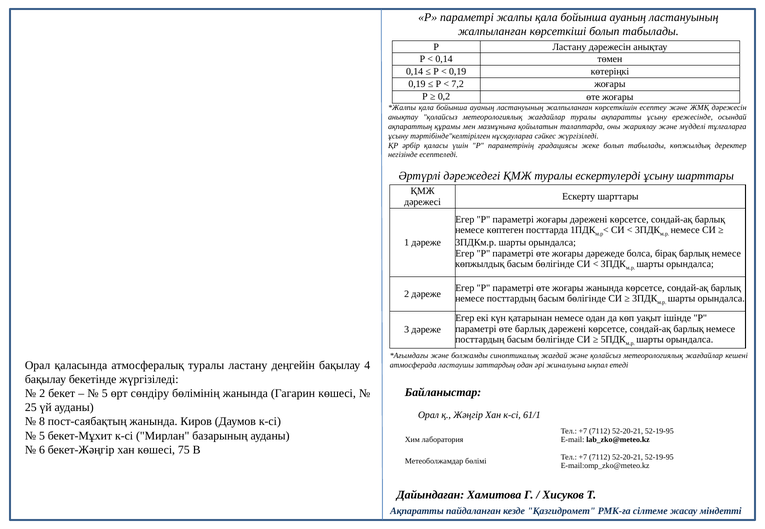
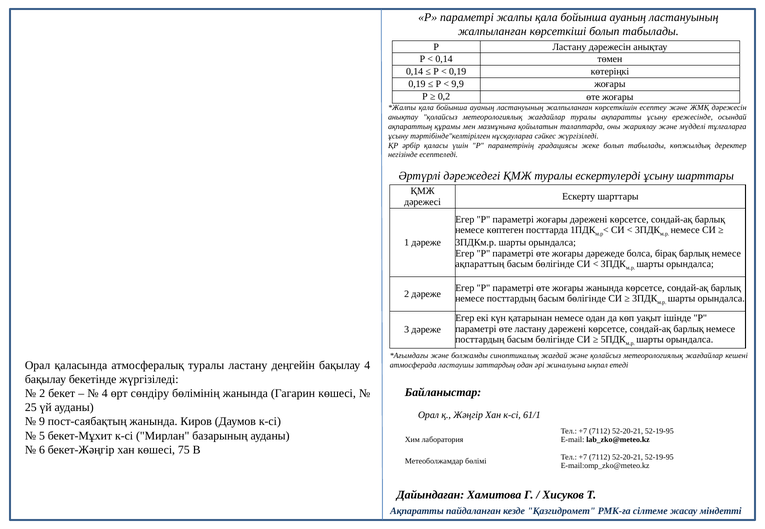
7,2: 7,2 -> 9,9
көпжылдық at (480, 265): көпжылдық -> ақпараттың
өте барлық: барлық -> ластану
5 at (105, 394): 5 -> 4
8: 8 -> 9
